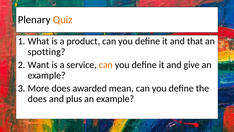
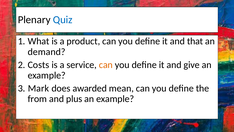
Quiz colour: orange -> blue
spotting: spotting -> demand
Want: Want -> Costs
More: More -> Mark
does at (37, 99): does -> from
